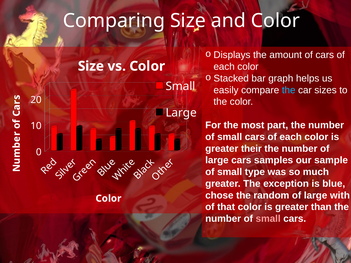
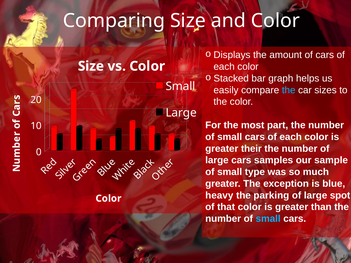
chose: chose -> heavy
random: random -> parking
with: with -> spot
small at (268, 219) colour: pink -> light blue
